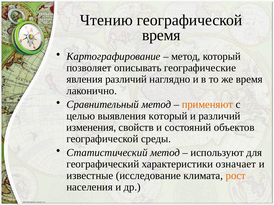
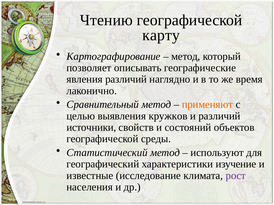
время at (161, 35): время -> карту
выявления который: который -> кружков
изменения: изменения -> источники
означает: означает -> изучение
рост colour: orange -> purple
